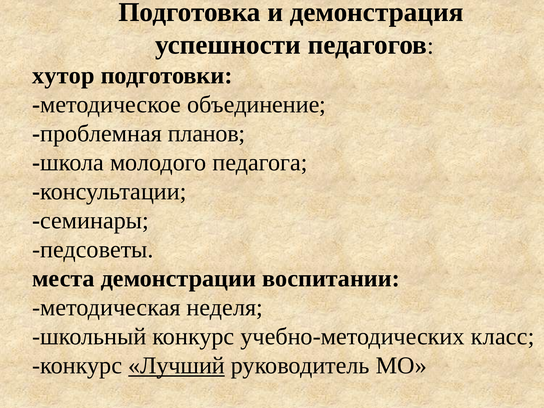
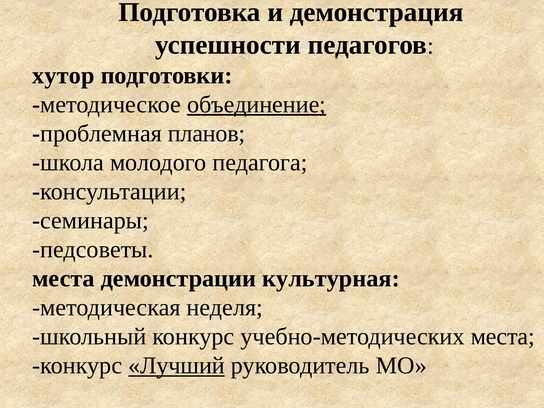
объединение underline: none -> present
воспитании: воспитании -> культурная
учебно-методических класс: класс -> места
